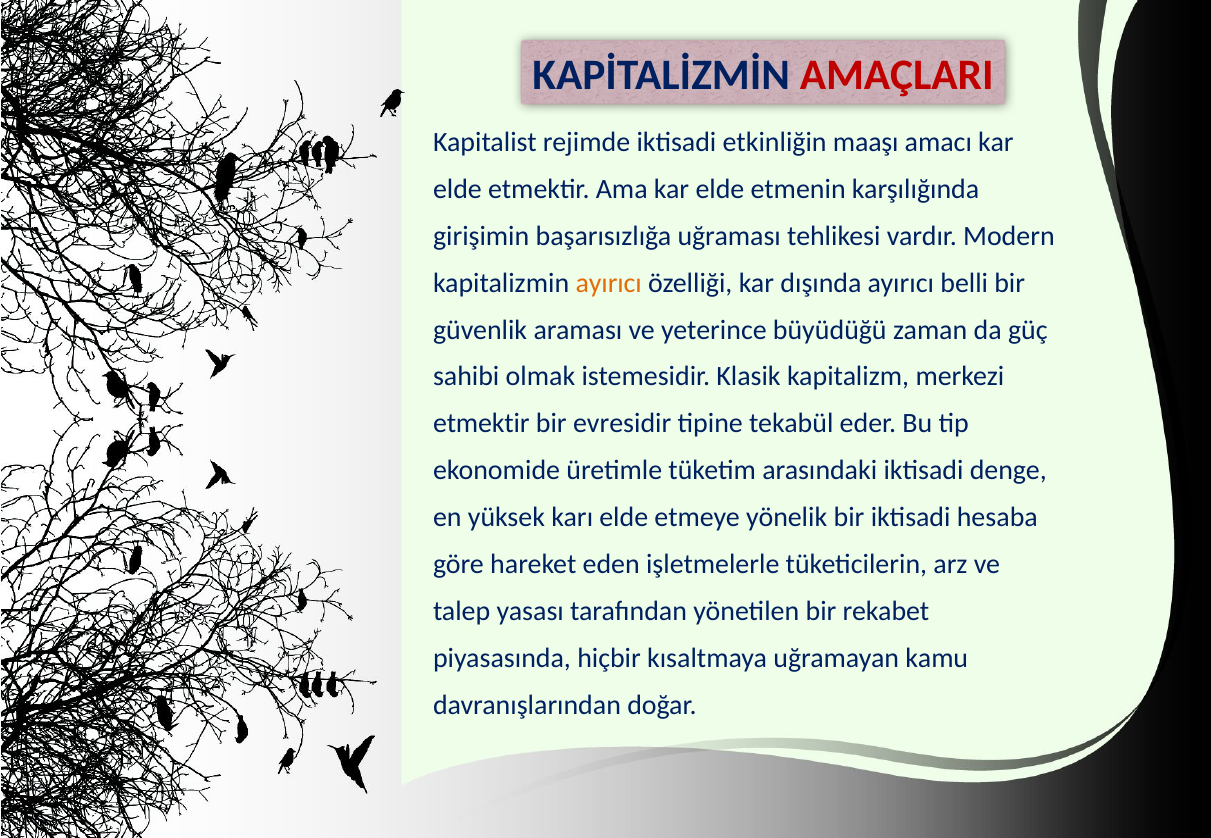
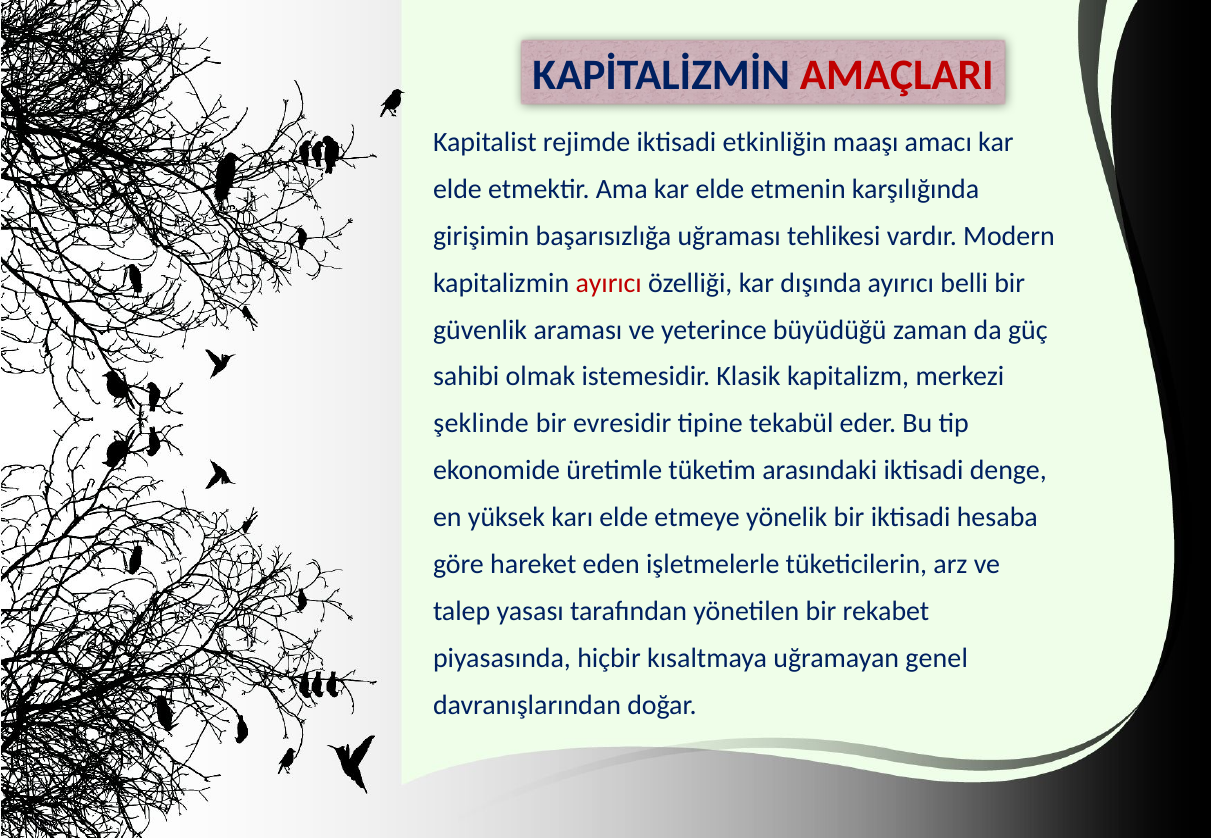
ayırıcı at (609, 283) colour: orange -> red
etmektir at (481, 424): etmektir -> şeklinde
kamu: kamu -> genel
